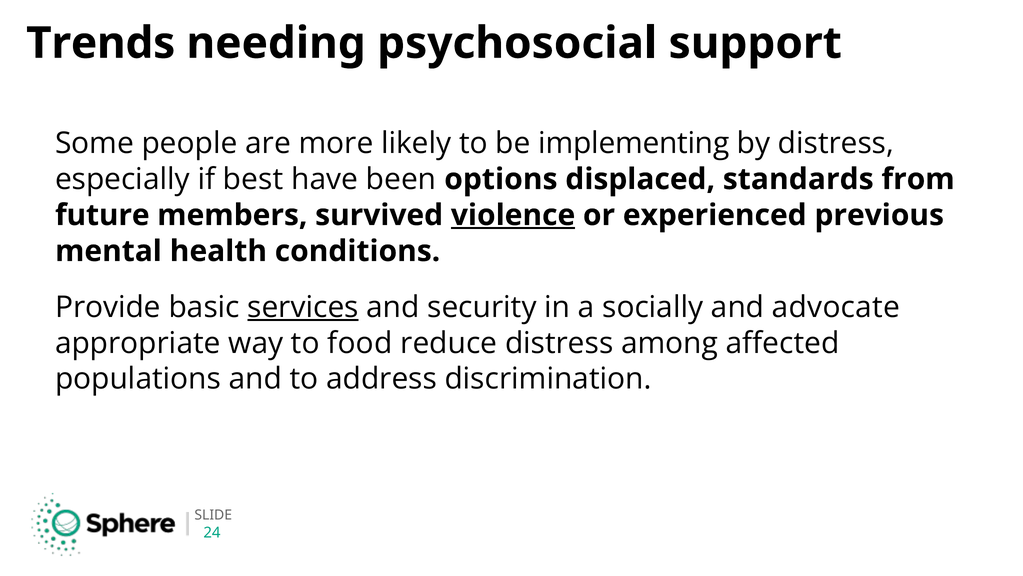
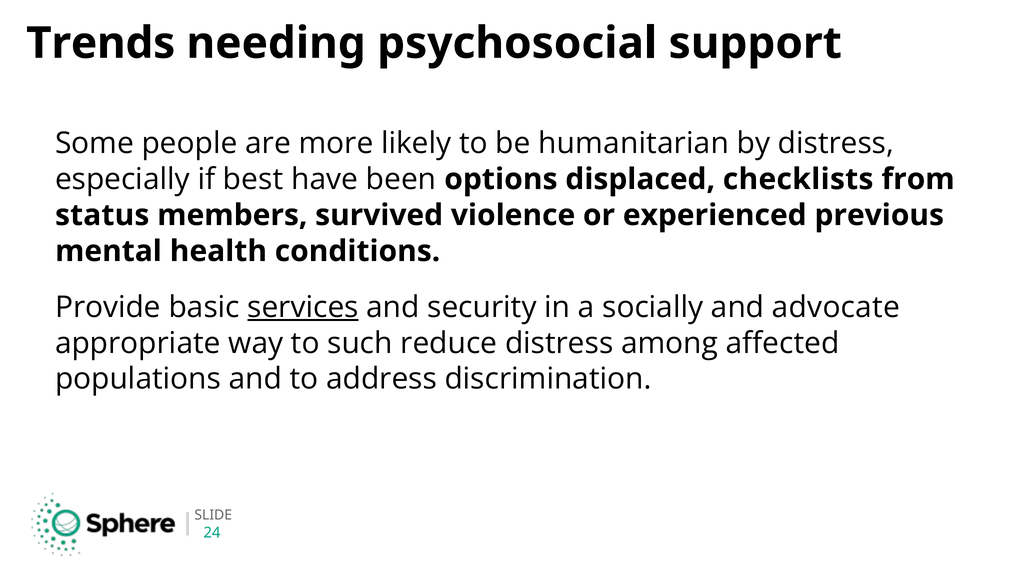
implementing: implementing -> humanitarian
standards: standards -> checklists
future: future -> status
violence underline: present -> none
food: food -> such
